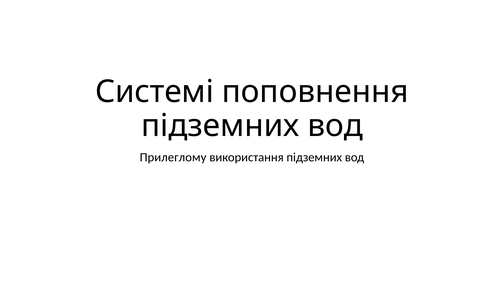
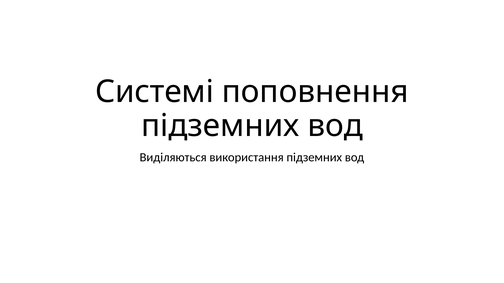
Прилеглому: Прилеглому -> Виділяються
